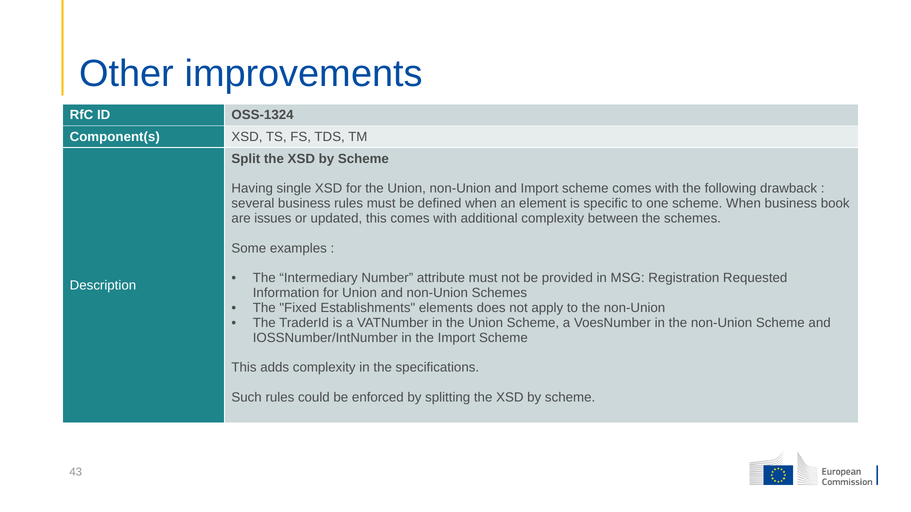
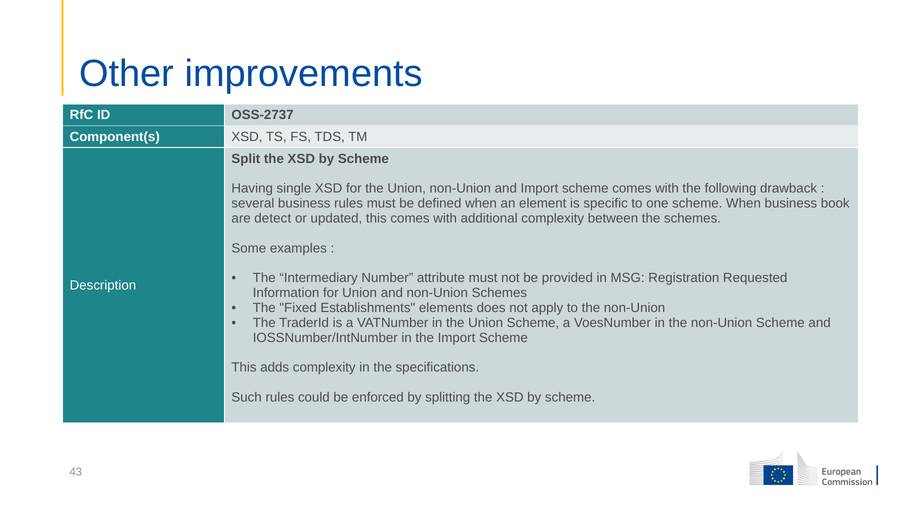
OSS-1324: OSS-1324 -> OSS-2737
issues: issues -> detect
